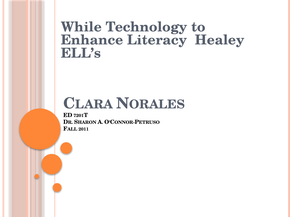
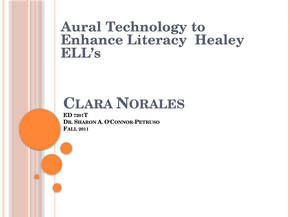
While: While -> Aural
